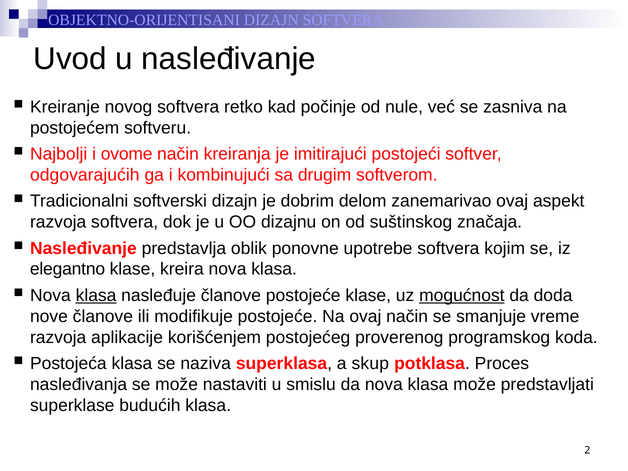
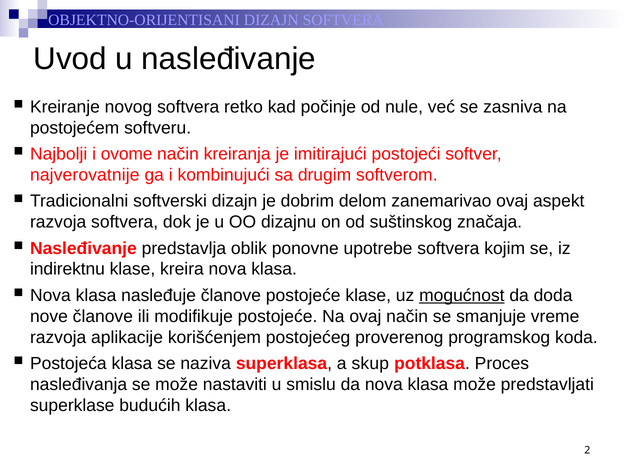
odgovarajućih: odgovarajućih -> najverovatnije
elegantno: elegantno -> indirektnu
klasa at (96, 295) underline: present -> none
